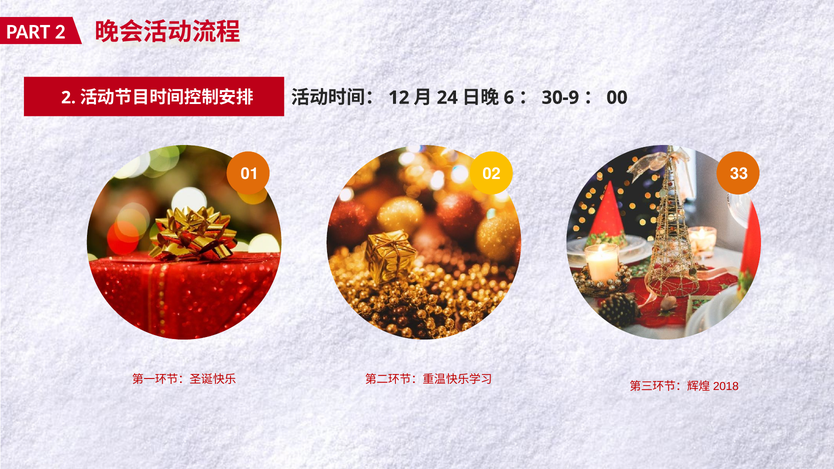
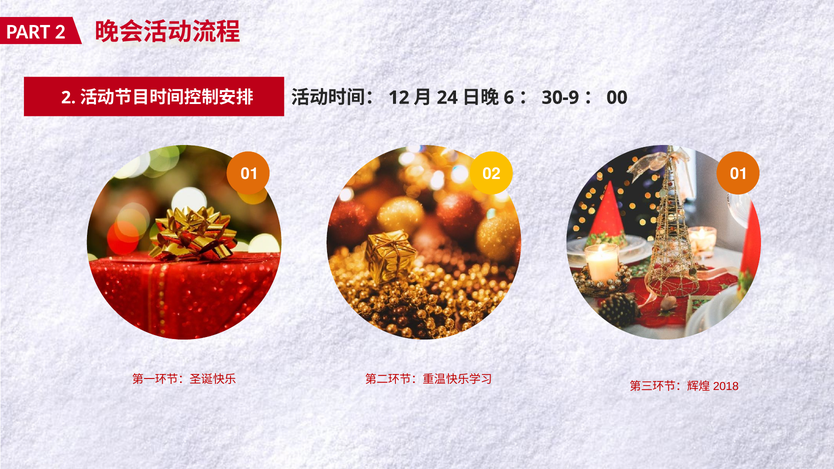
02 33: 33 -> 01
